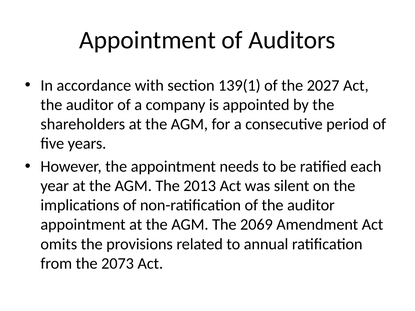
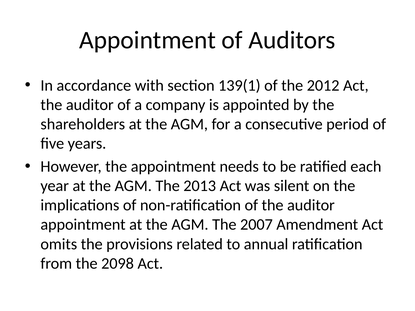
2027: 2027 -> 2012
2069: 2069 -> 2007
2073: 2073 -> 2098
